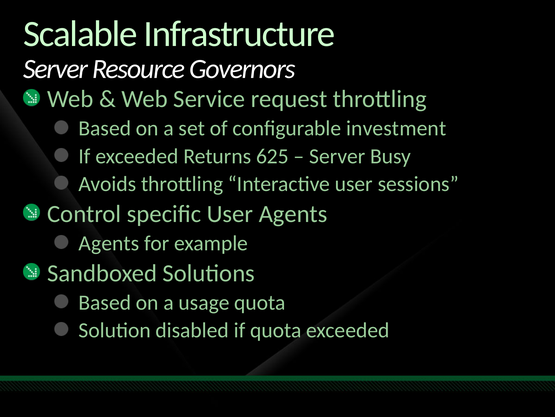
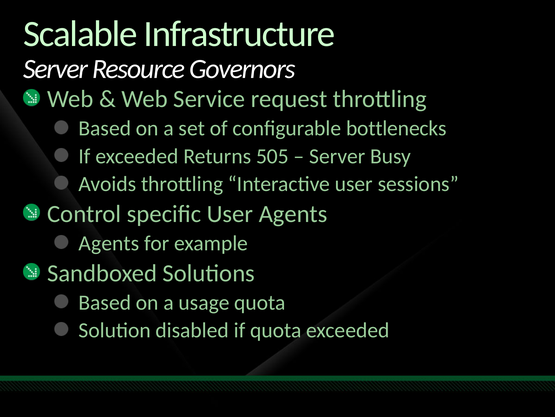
investment: investment -> bottlenecks
625: 625 -> 505
